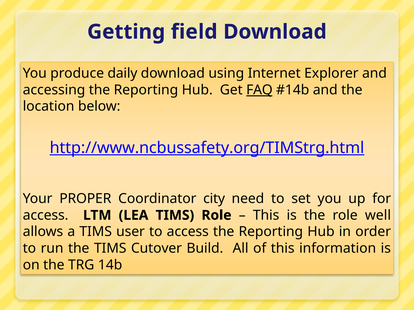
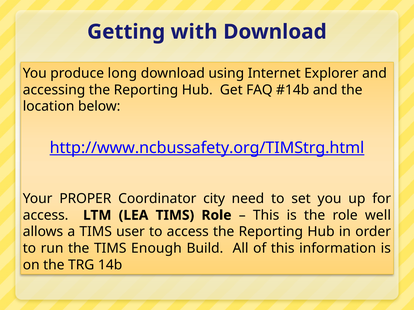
field: field -> with
daily: daily -> long
FAQ underline: present -> none
Cutover: Cutover -> Enough
